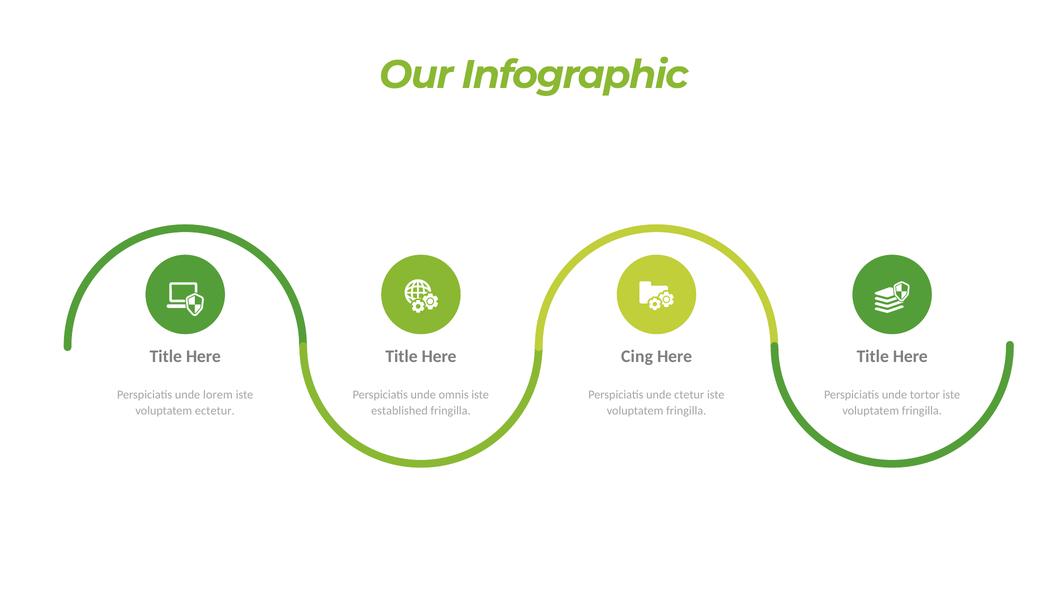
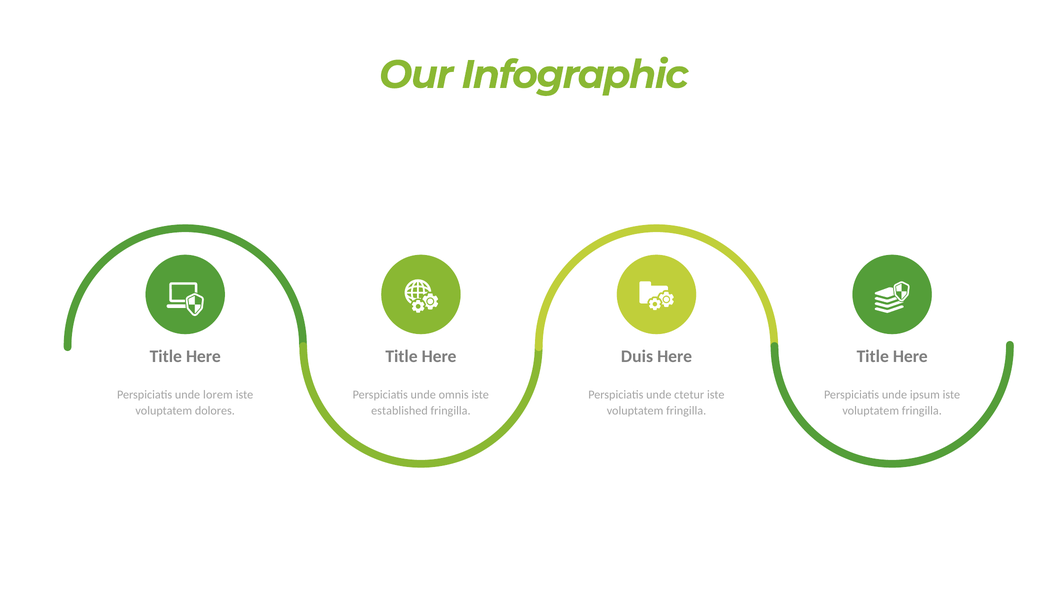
Cing: Cing -> Duis
tortor: tortor -> ipsum
ectetur: ectetur -> dolores
